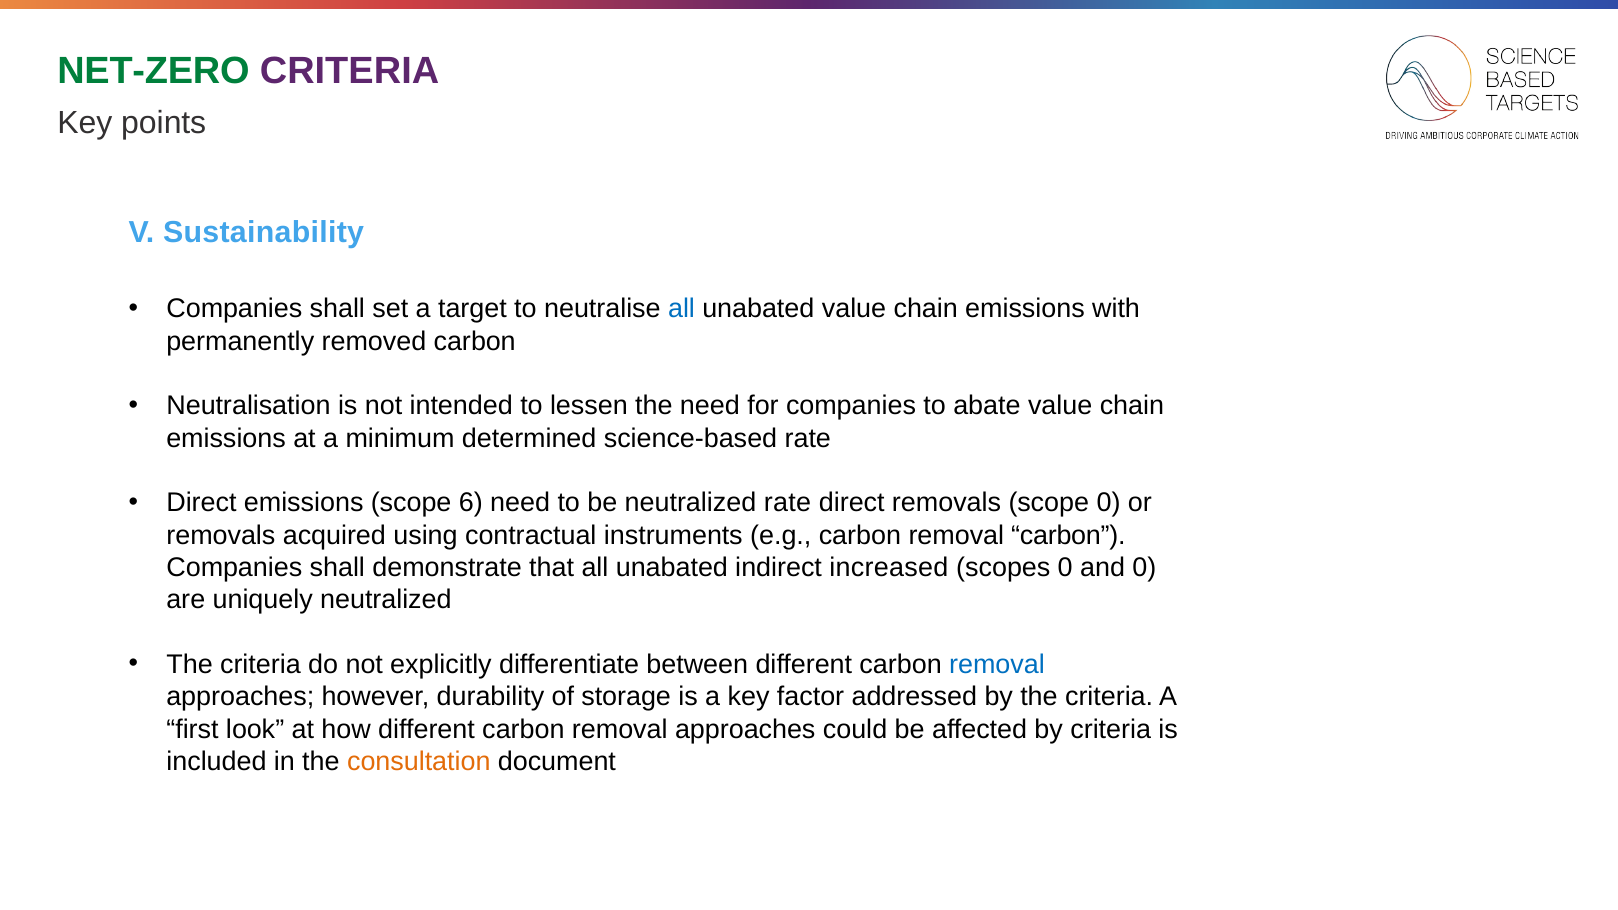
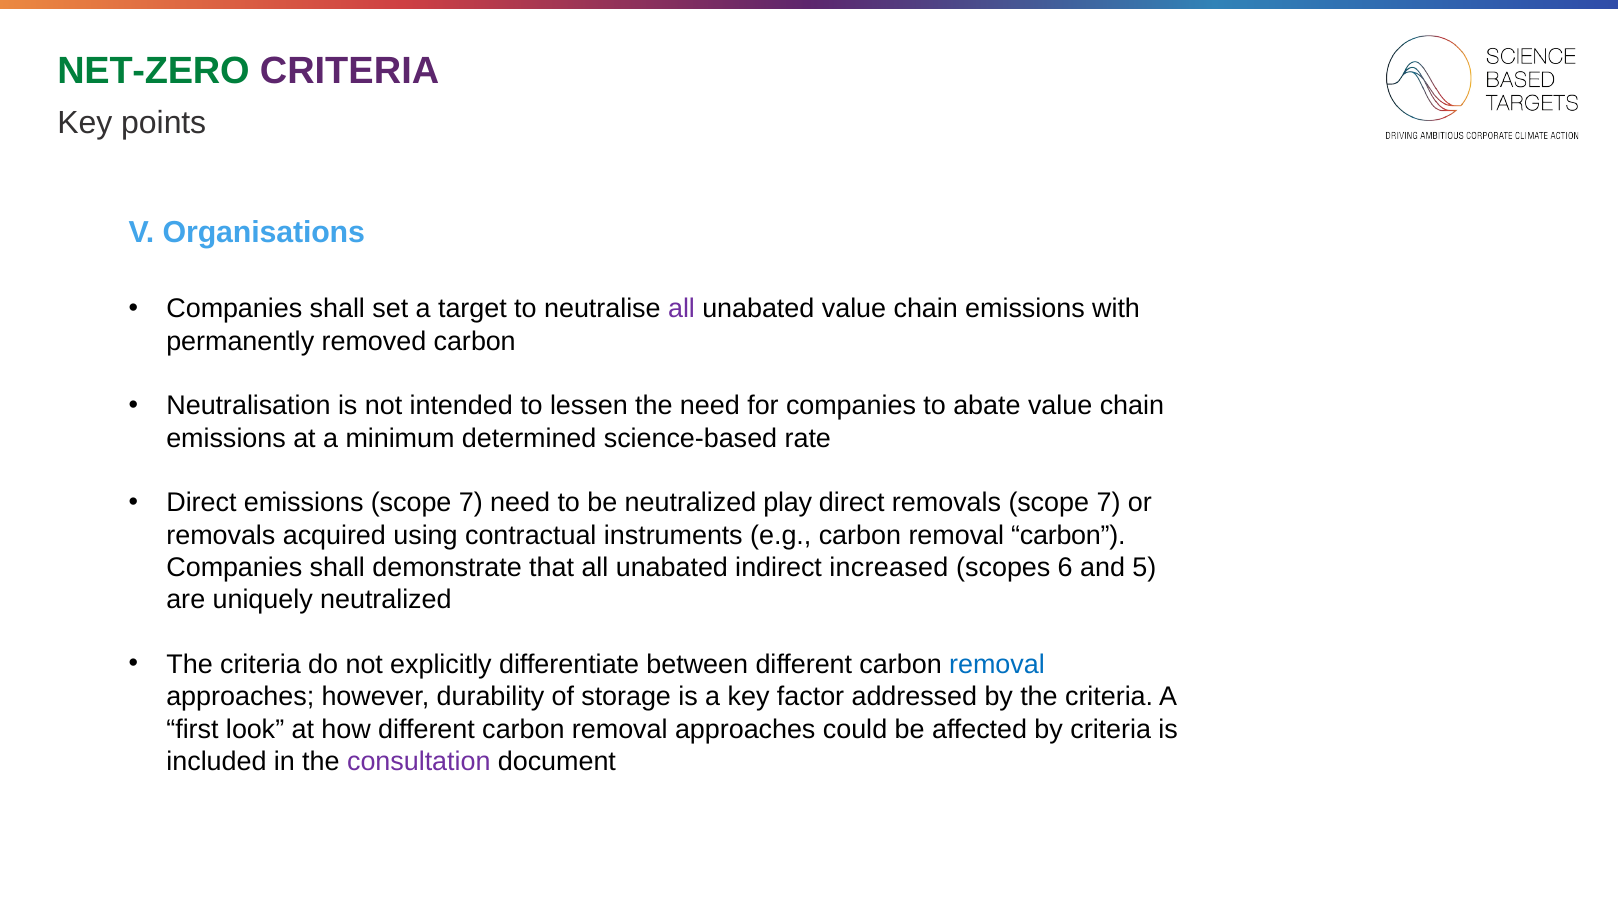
Sustainability: Sustainability -> Organisations
all at (682, 309) colour: blue -> purple
emissions scope 6: 6 -> 7
neutralized rate: rate -> play
removals scope 0: 0 -> 7
scopes 0: 0 -> 6
and 0: 0 -> 5
consultation colour: orange -> purple
